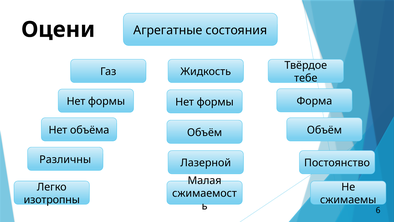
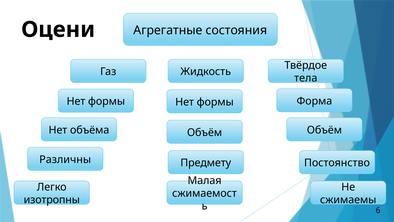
тебе: тебе -> тела
Лазерной: Лазерной -> Предмету
